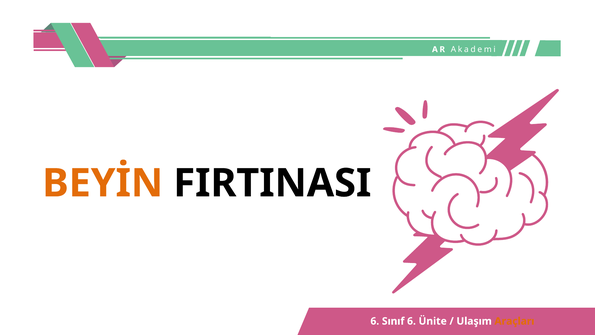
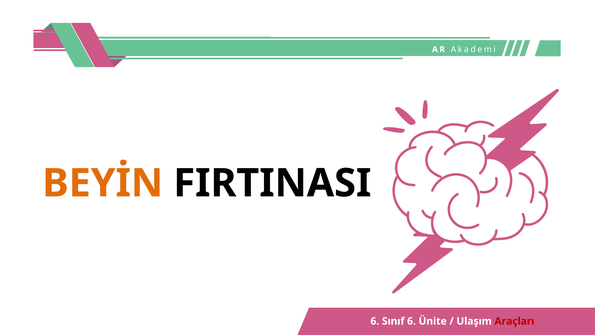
Araçları colour: orange -> red
